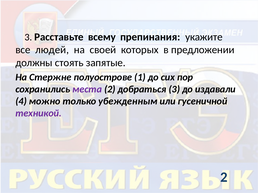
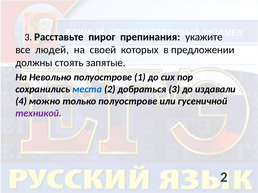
всему: всему -> пирог
Стержне: Стержне -> Невольно
места colour: purple -> blue
только убежденным: убежденным -> полуострове
